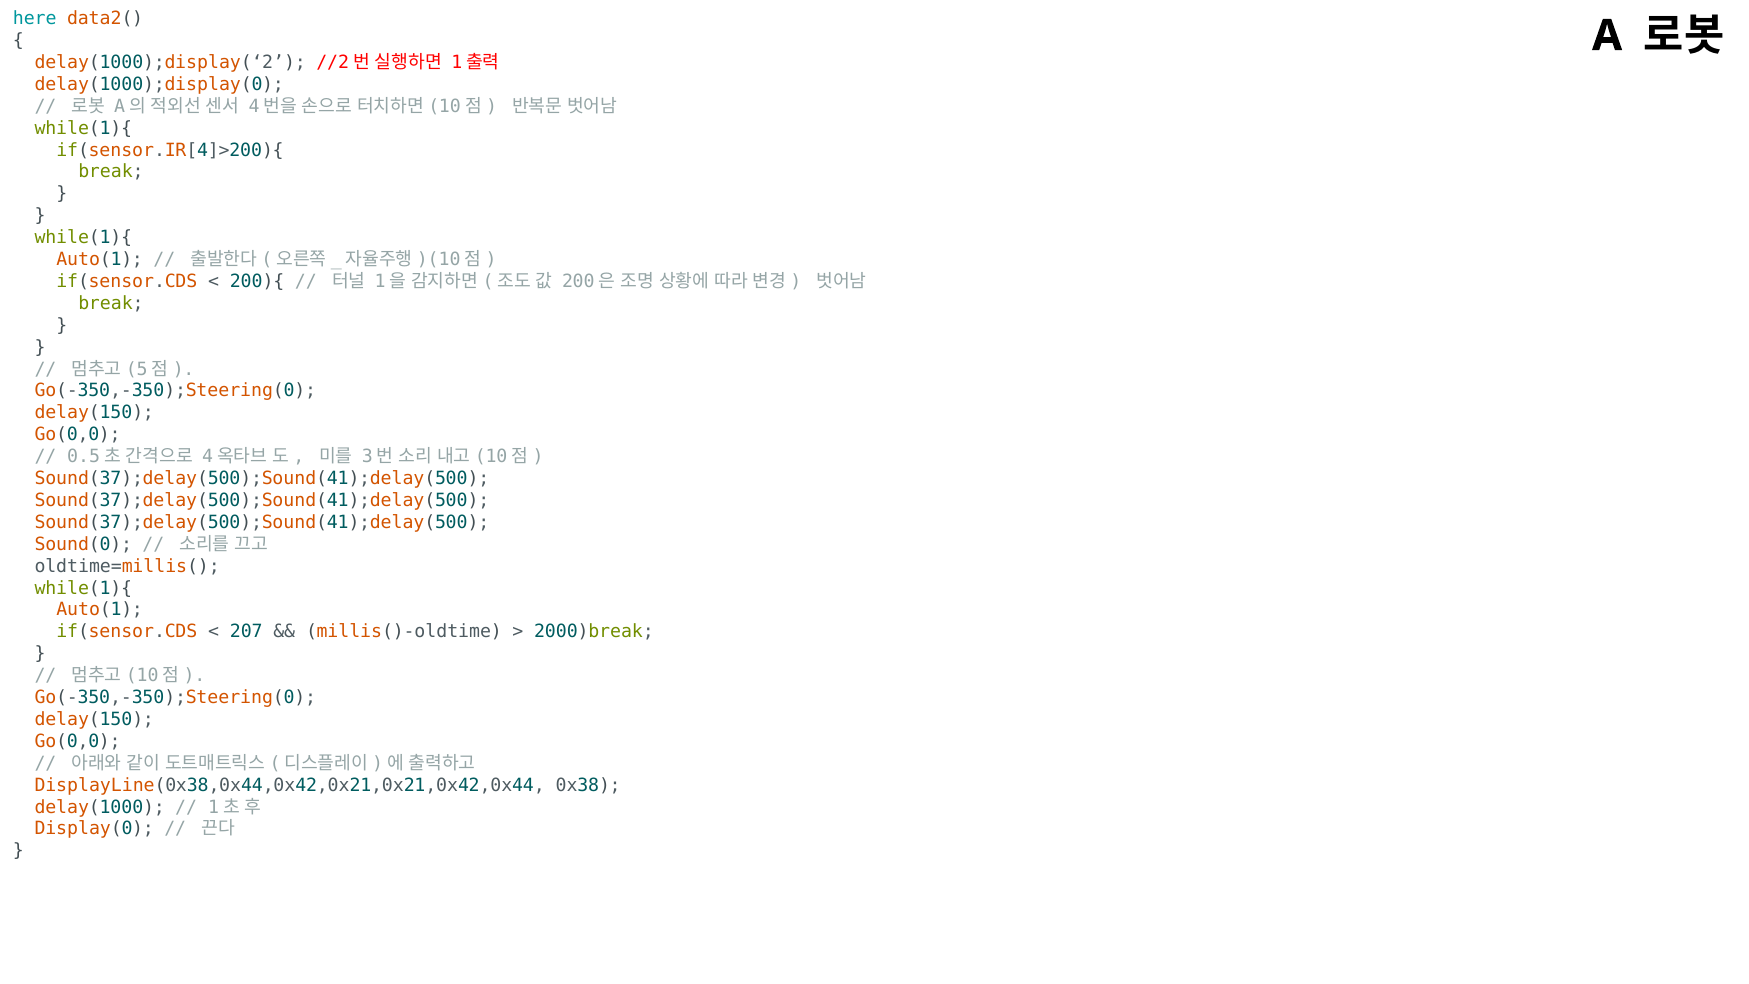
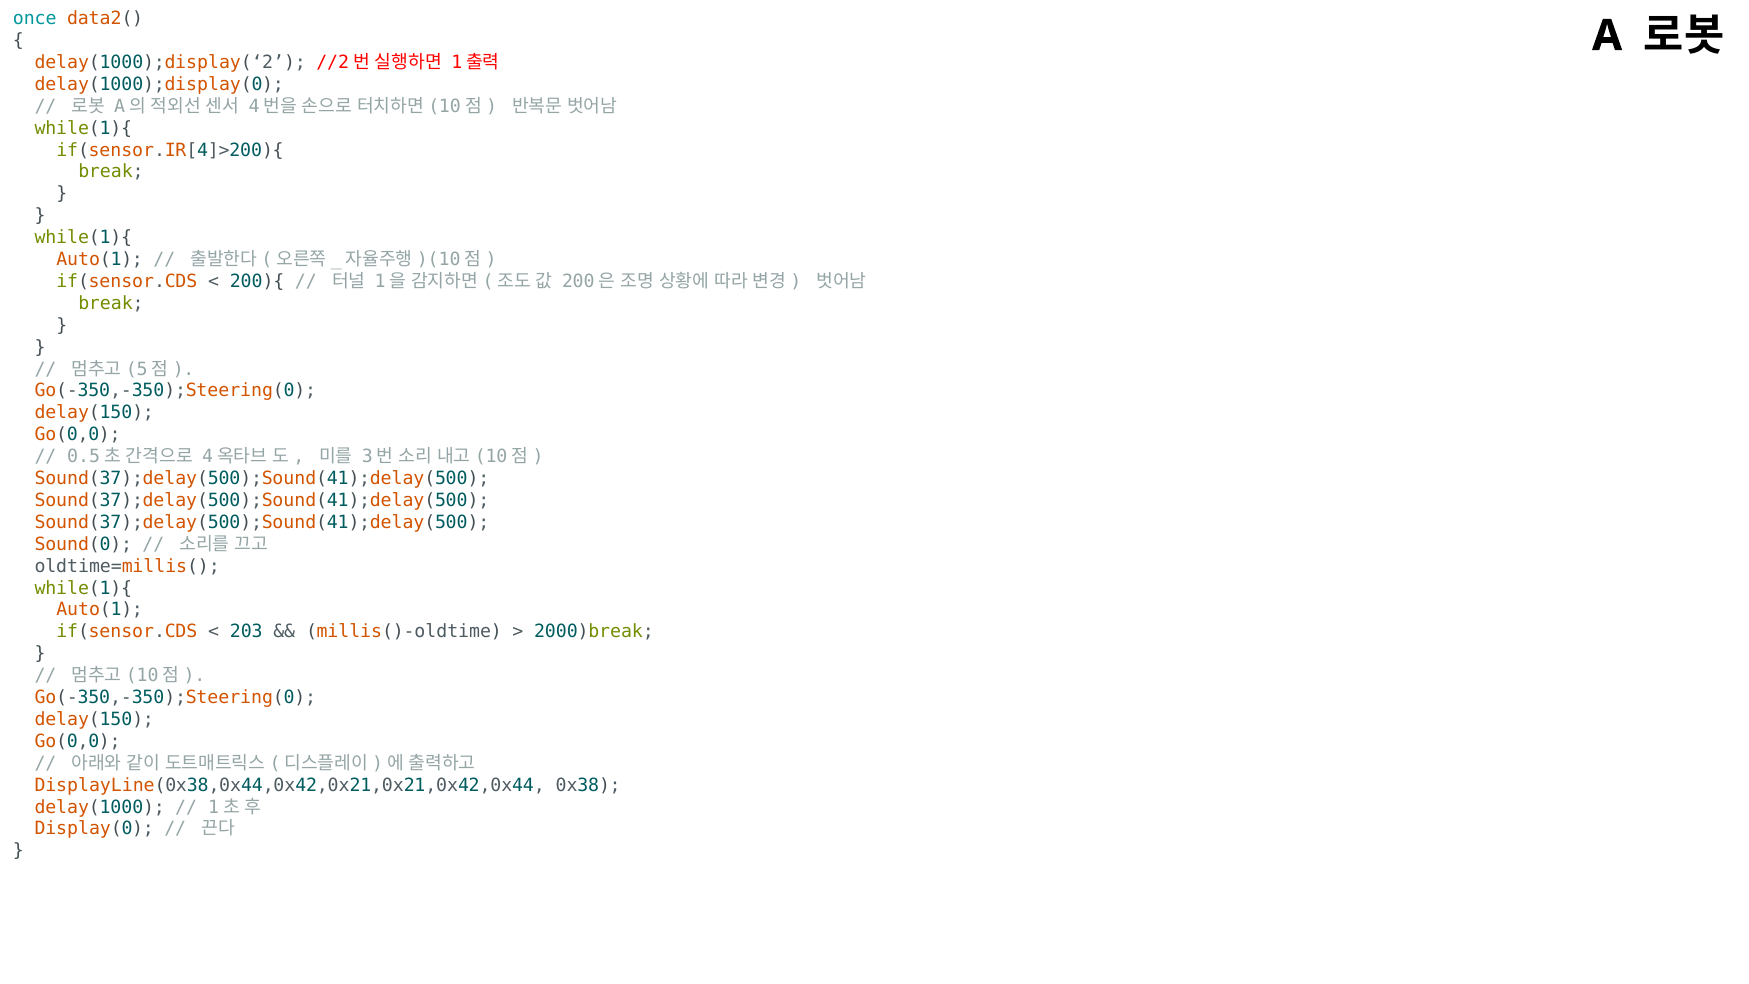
here: here -> once
207: 207 -> 203
